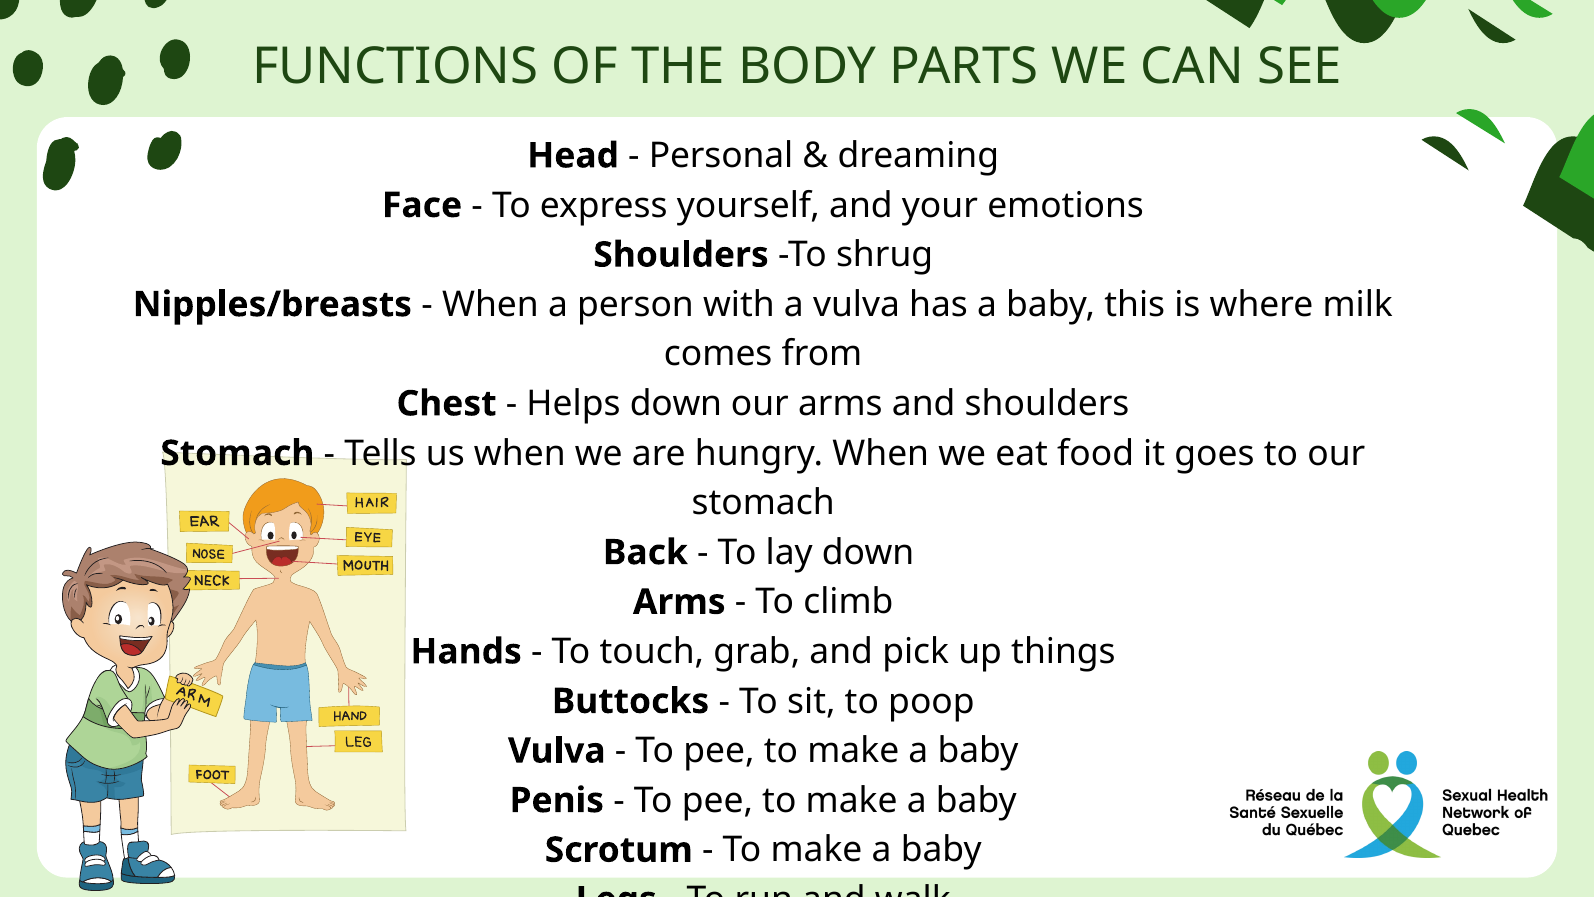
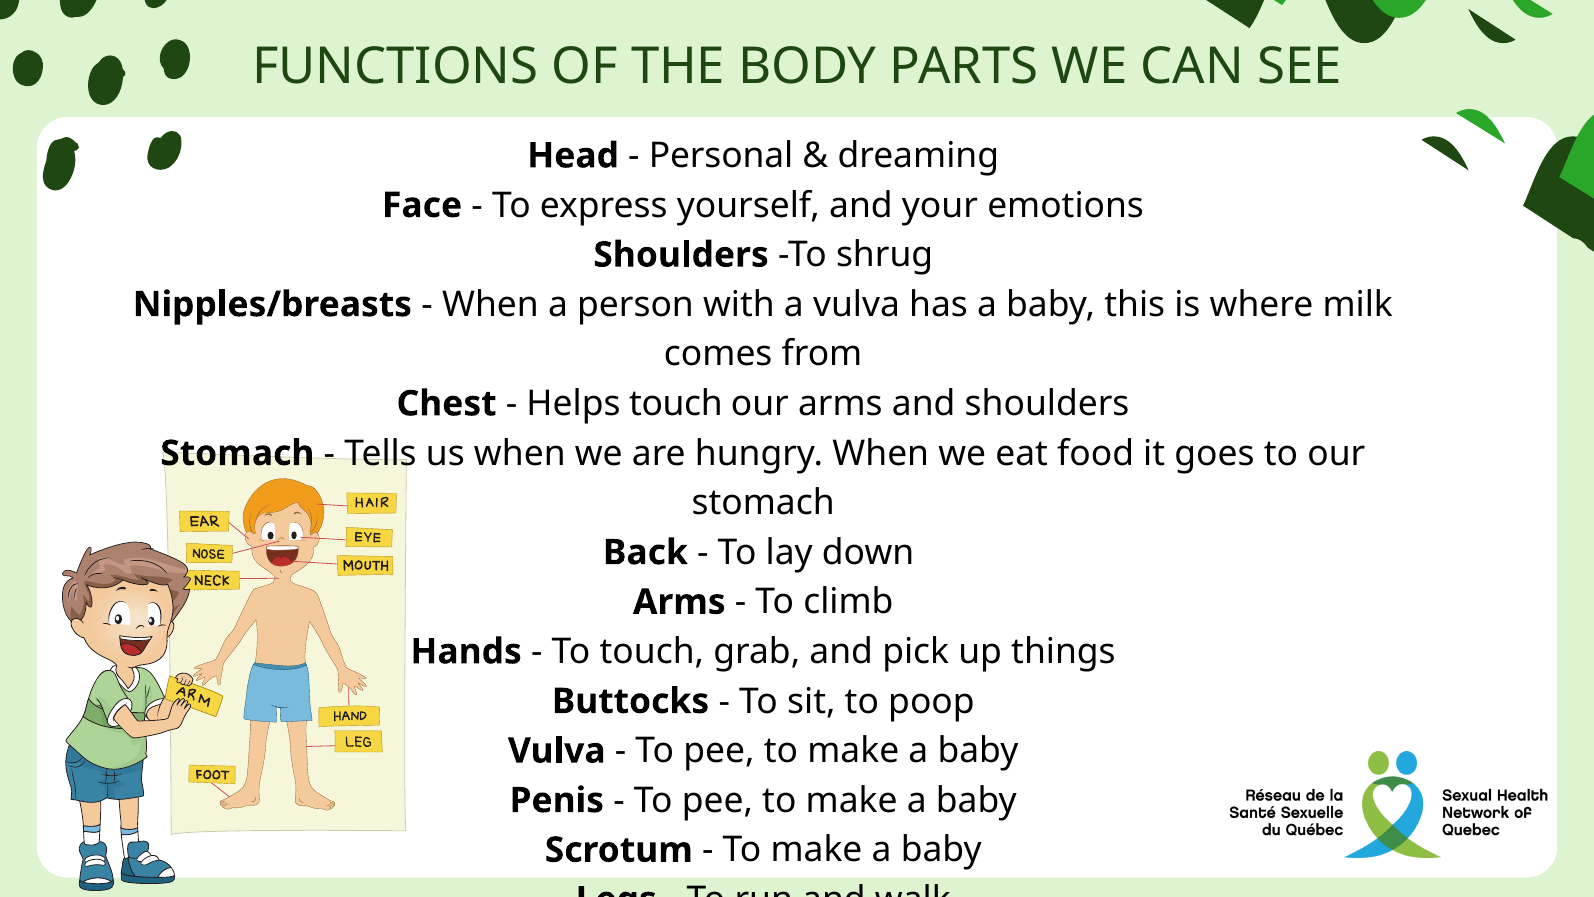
Helps down: down -> touch
